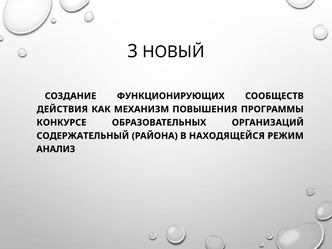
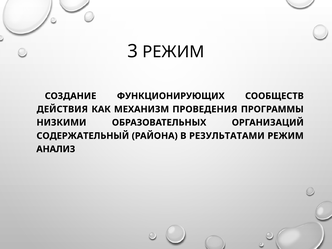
3 НОВЫЙ: НОВЫЙ -> РЕЖИМ
ПОВЫШЕНИЯ: ПОВЫШЕНИЯ -> ПРОВЕДЕНИЯ
КОНКУРСЕ: КОНКУРСЕ -> НИЗКИМИ
НАХОДЯЩЕЙСЯ: НАХОДЯЩЕЙСЯ -> РЕЗУЛЬТАТАМИ
